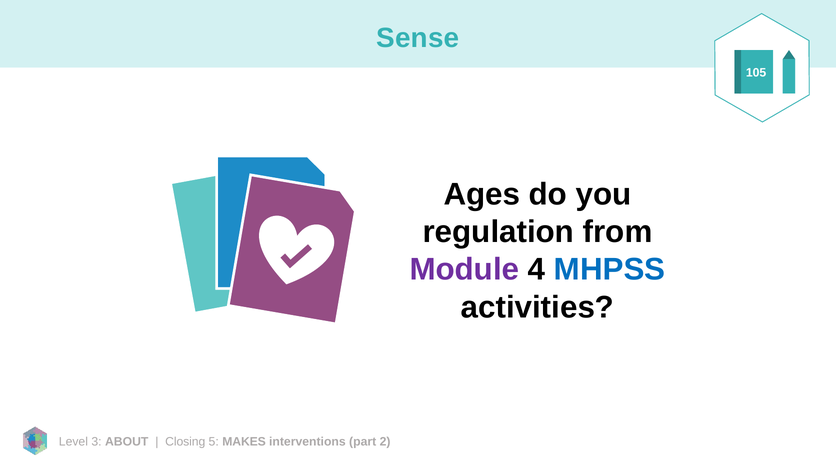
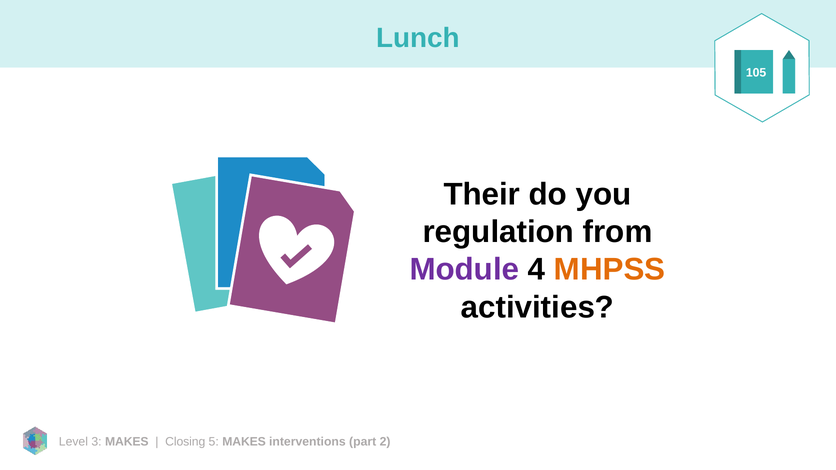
Sense: Sense -> Lunch
Ages: Ages -> Their
MHPSS colour: blue -> orange
ABOUT at (127, 442): ABOUT -> MAKES
